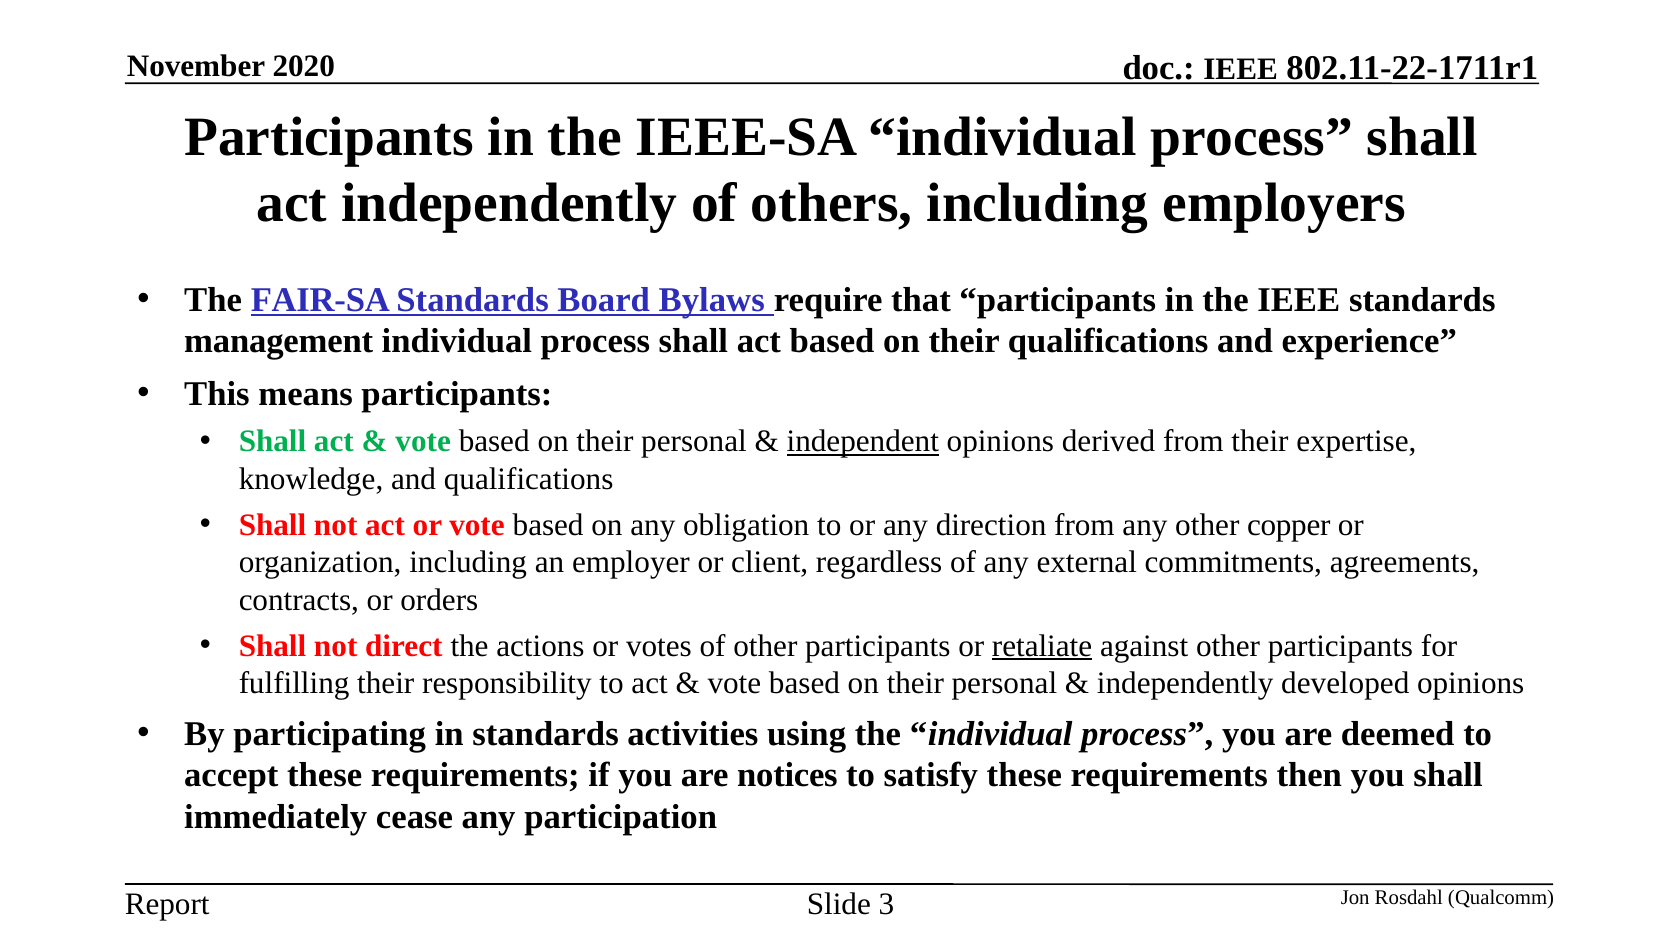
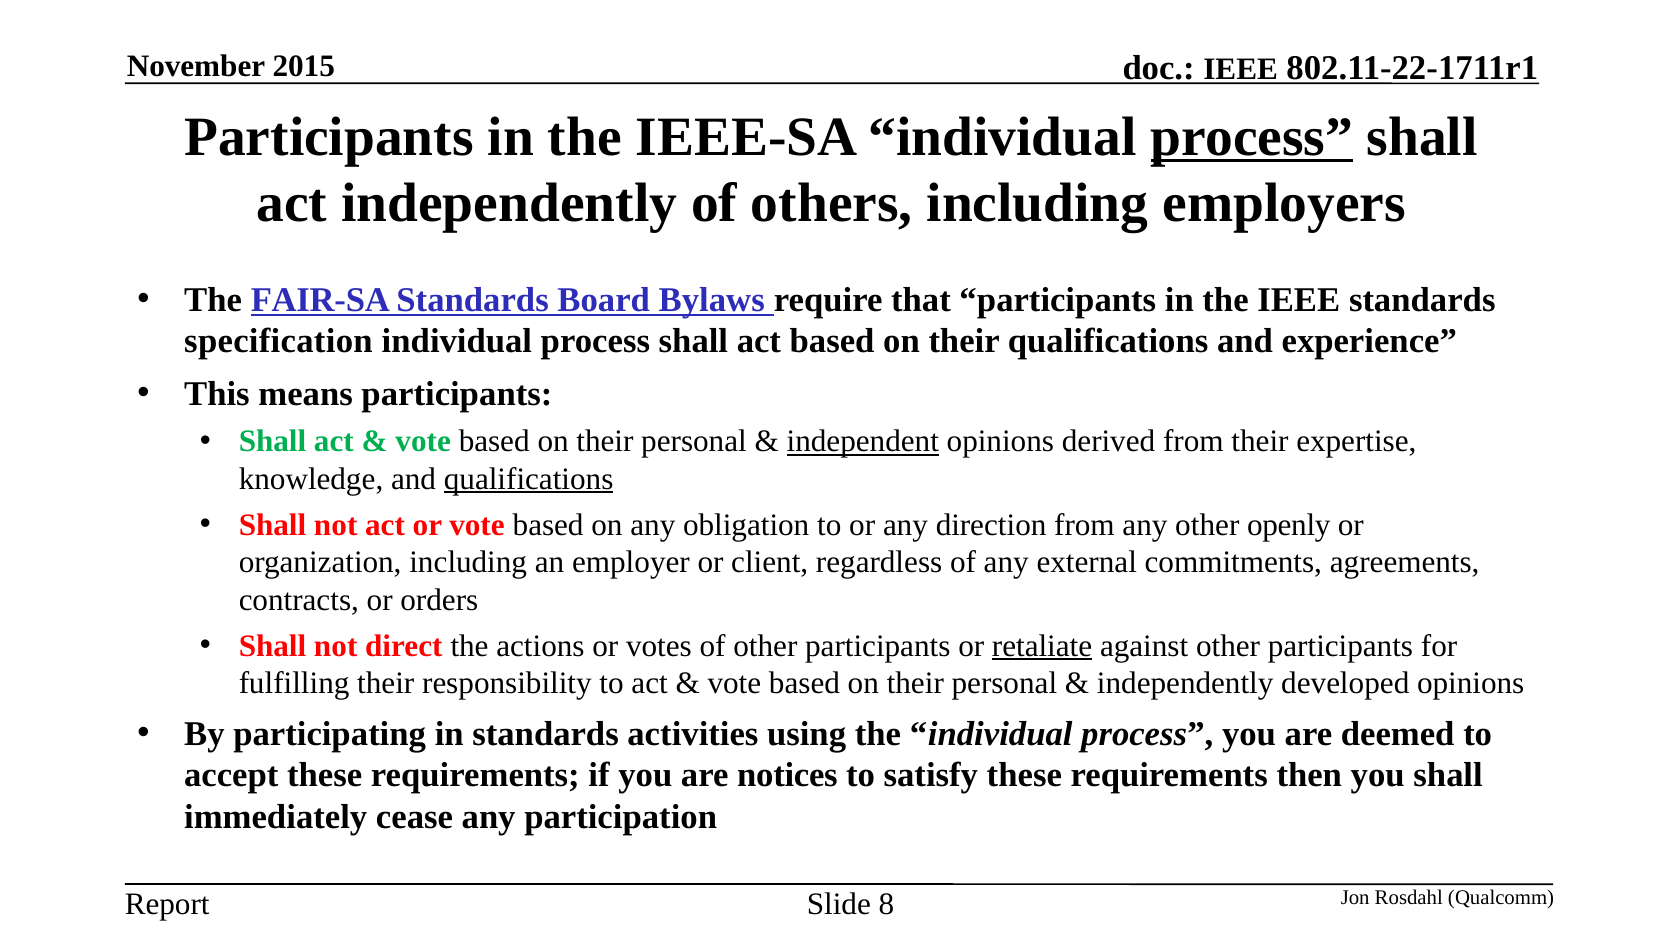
2020: 2020 -> 2015
process at (1252, 137) underline: none -> present
management: management -> specification
qualifications at (529, 479) underline: none -> present
copper: copper -> openly
3: 3 -> 8
